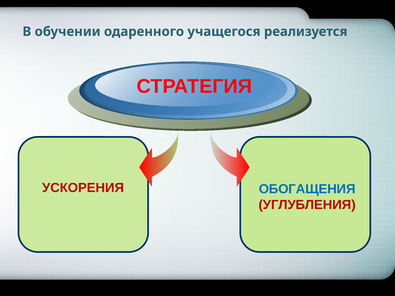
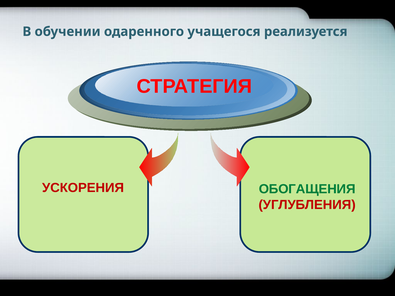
ОБОГАЩЕНИЯ colour: blue -> green
